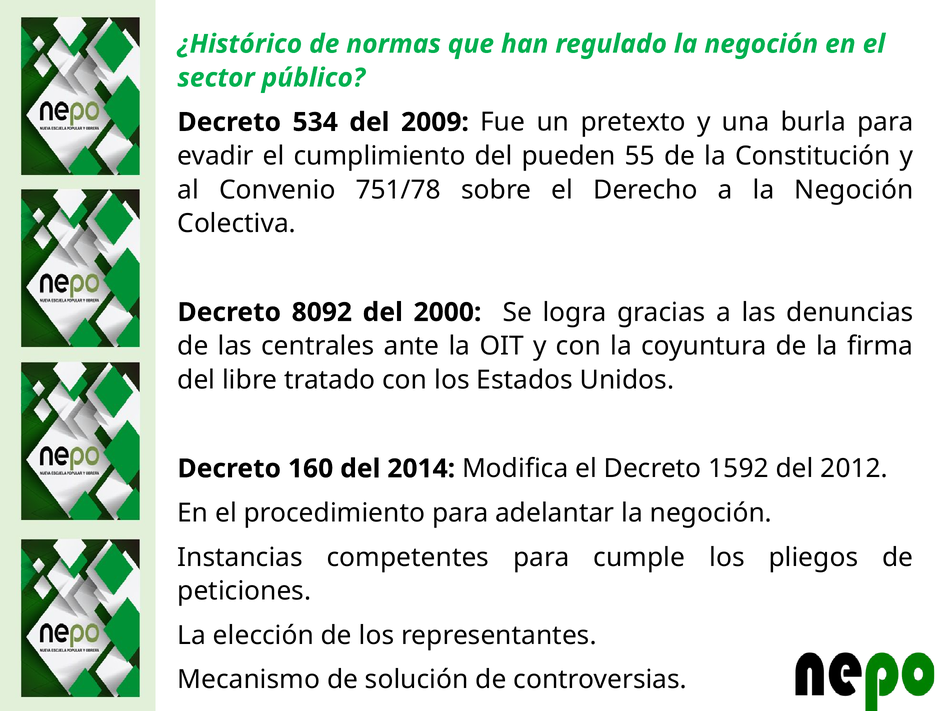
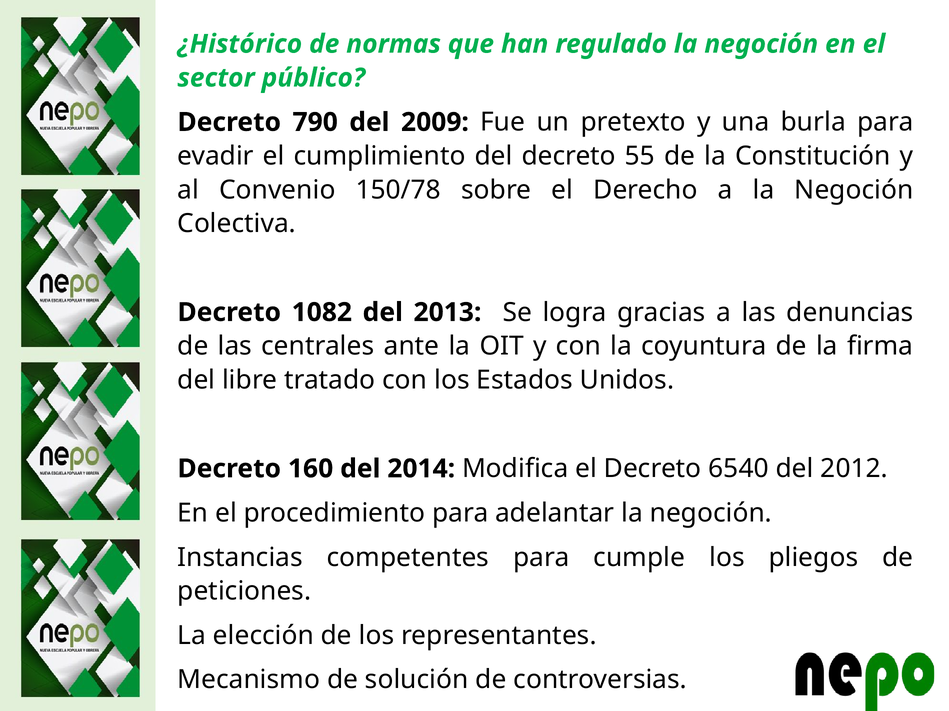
534: 534 -> 790
del pueden: pueden -> decreto
751/78: 751/78 -> 150/78
8092: 8092 -> 1082
2000: 2000 -> 2013
1592: 1592 -> 6540
